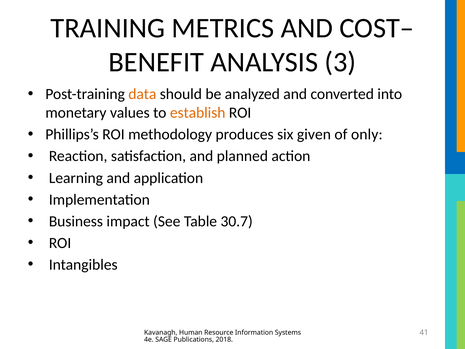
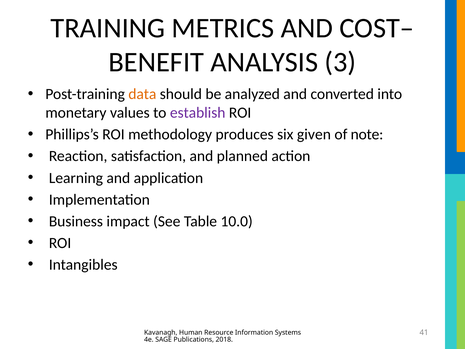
establish colour: orange -> purple
only: only -> note
30.7: 30.7 -> 10.0
